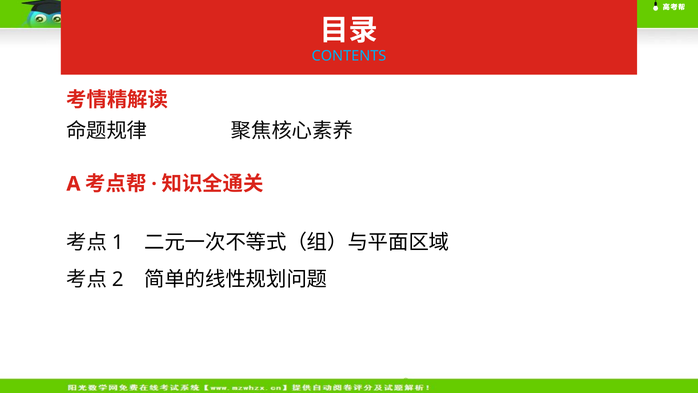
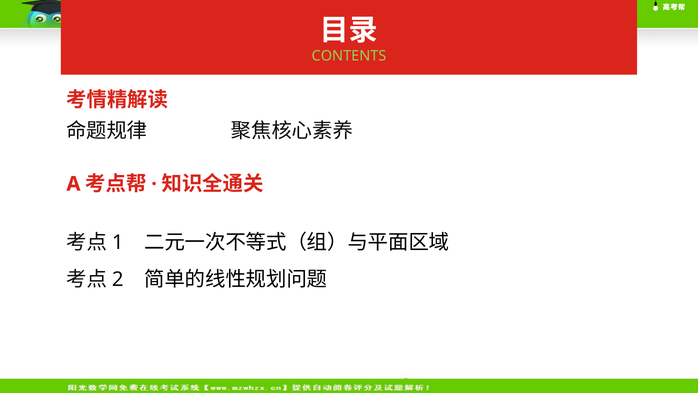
CONTENTS colour: light blue -> light green
